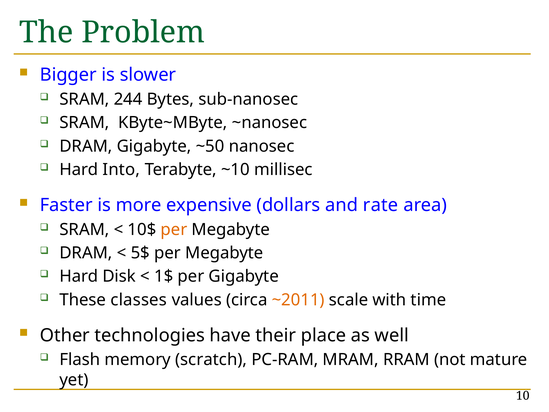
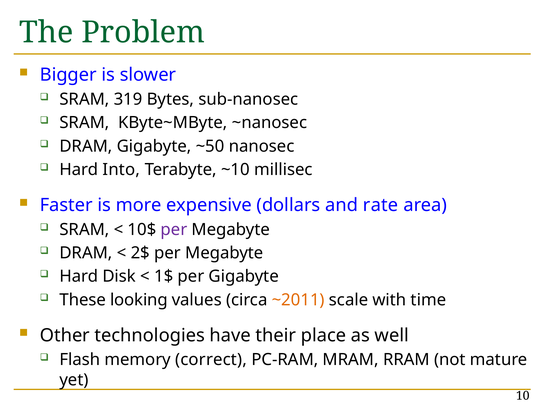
244: 244 -> 319
per at (174, 229) colour: orange -> purple
5$: 5$ -> 2$
classes: classes -> looking
scratch: scratch -> correct
